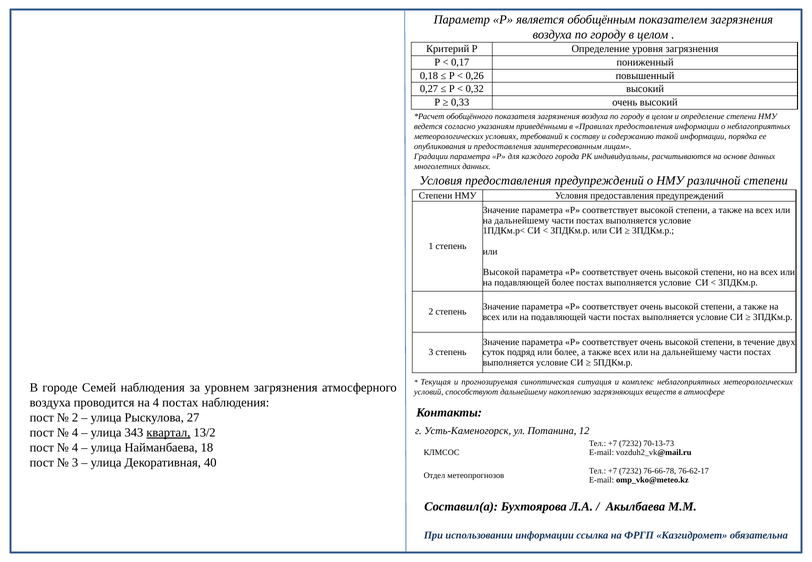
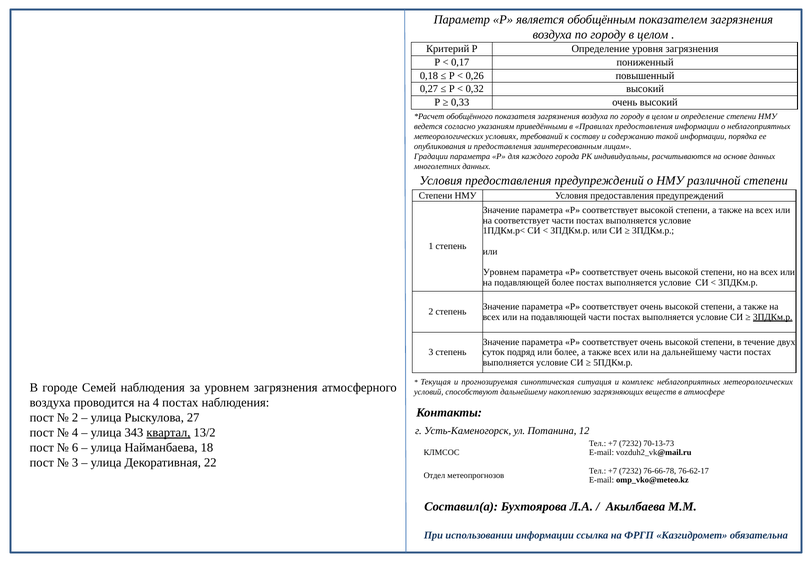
дальнейшему at (522, 220): дальнейшему -> соответствует
Высокой at (501, 272): Высокой -> Уровнем
3ПДКм.р at (773, 317) underline: none -> present
4 at (75, 448): 4 -> 6
40: 40 -> 22
